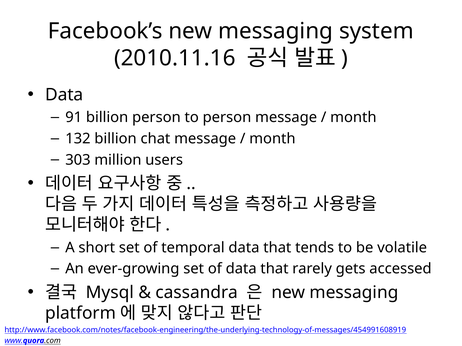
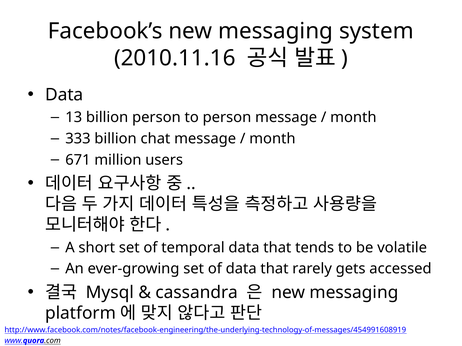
91: 91 -> 13
132: 132 -> 333
303: 303 -> 671
